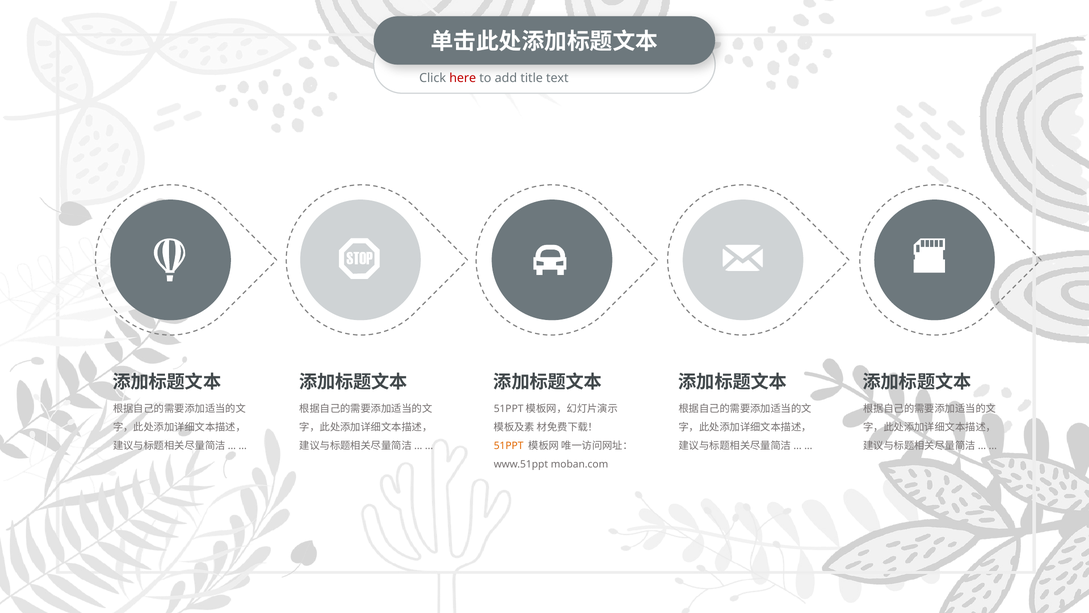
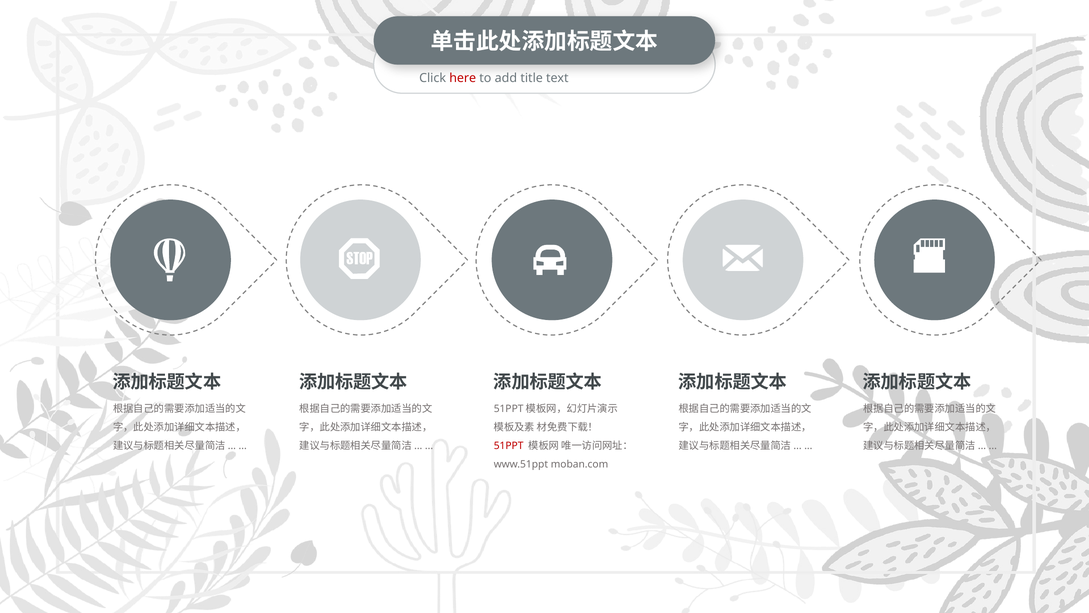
51PPT colour: orange -> red
